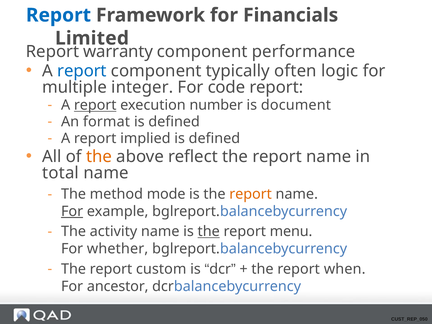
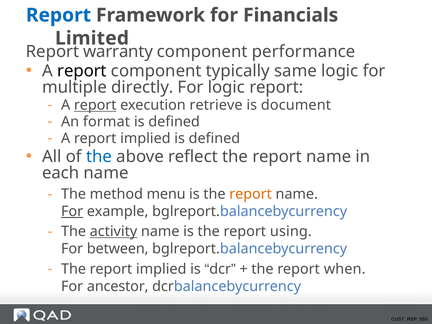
report at (82, 71) colour: blue -> black
often: often -> same
integer: integer -> directly
For code: code -> logic
number: number -> retrieve
the at (99, 157) colour: orange -> blue
total: total -> each
mode: mode -> menu
activity underline: none -> present
the at (209, 232) underline: present -> none
menu: menu -> using
whether: whether -> between
The report custom: custom -> implied
